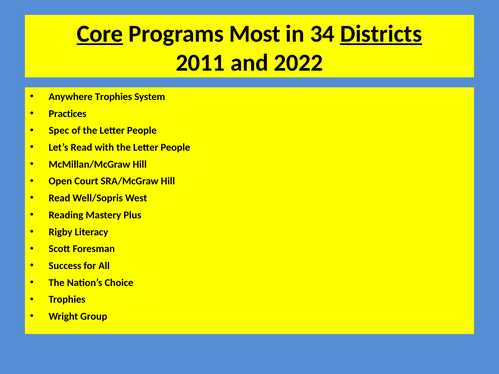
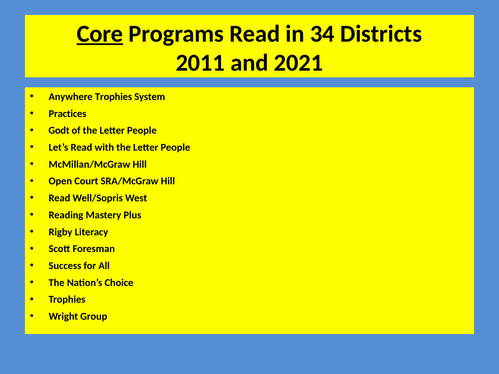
Programs Most: Most -> Read
Districts underline: present -> none
2022: 2022 -> 2021
Spec: Spec -> Godt
